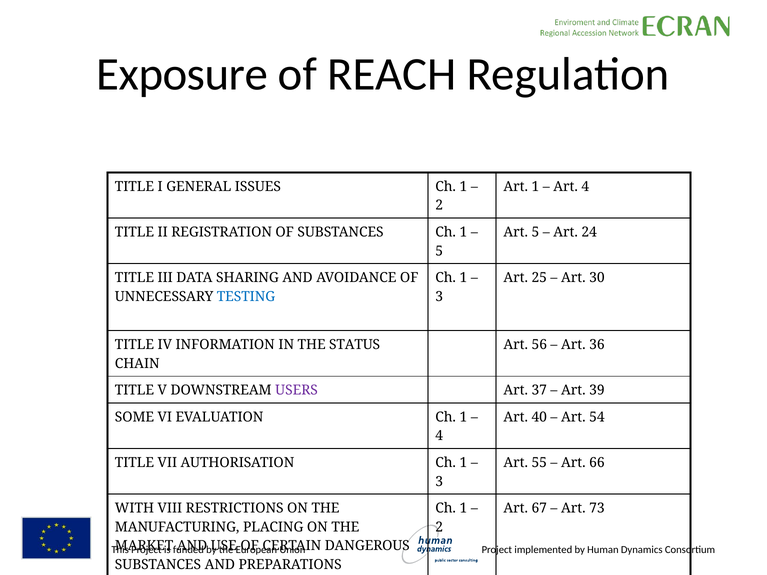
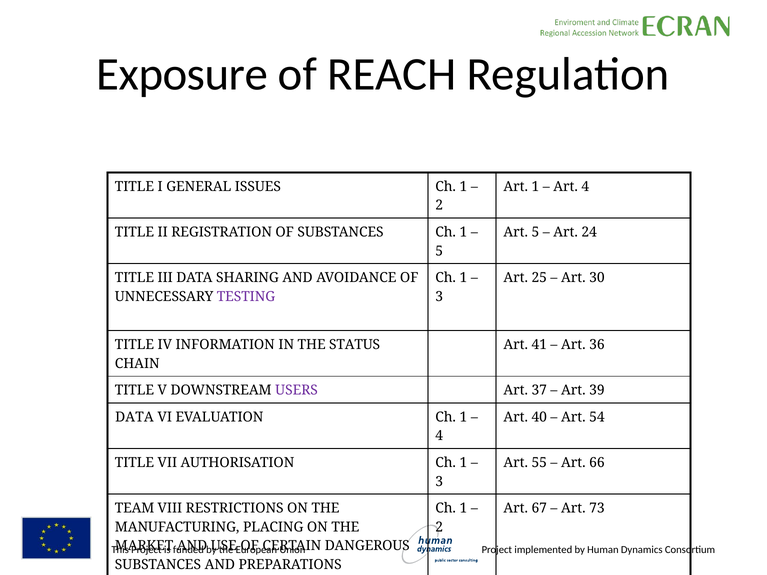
TESTING colour: blue -> purple
56: 56 -> 41
SOME at (135, 417): SOME -> DATA
WITH: WITH -> TEAM
